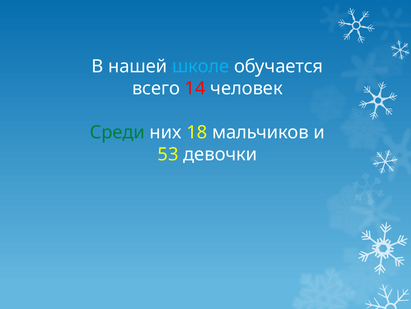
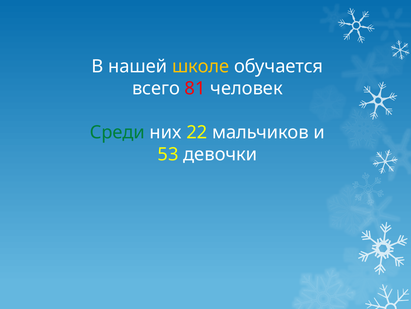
школе colour: light blue -> yellow
14: 14 -> 81
18: 18 -> 22
